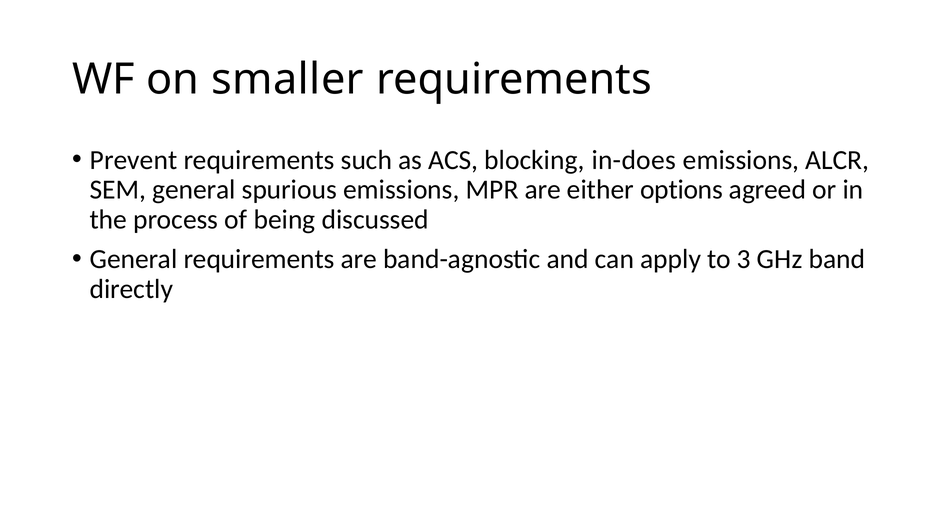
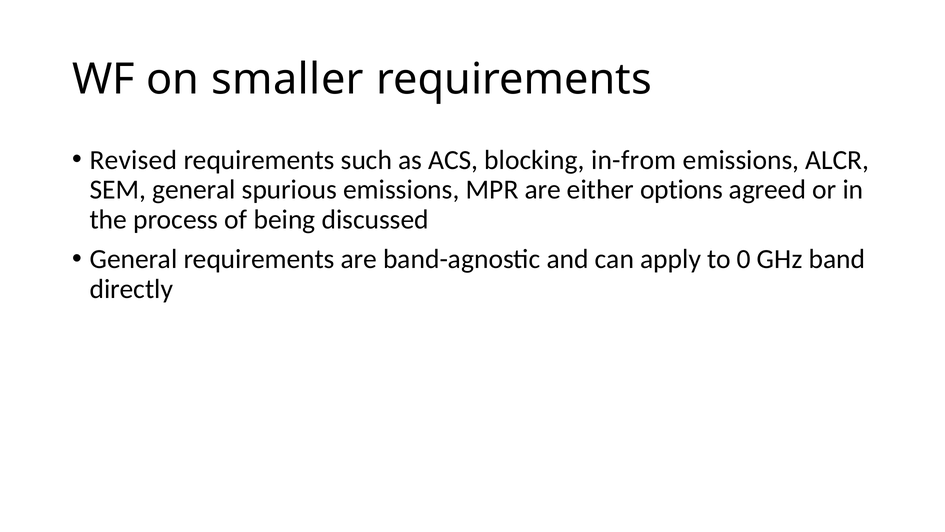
Prevent: Prevent -> Revised
in-does: in-does -> in-from
3: 3 -> 0
